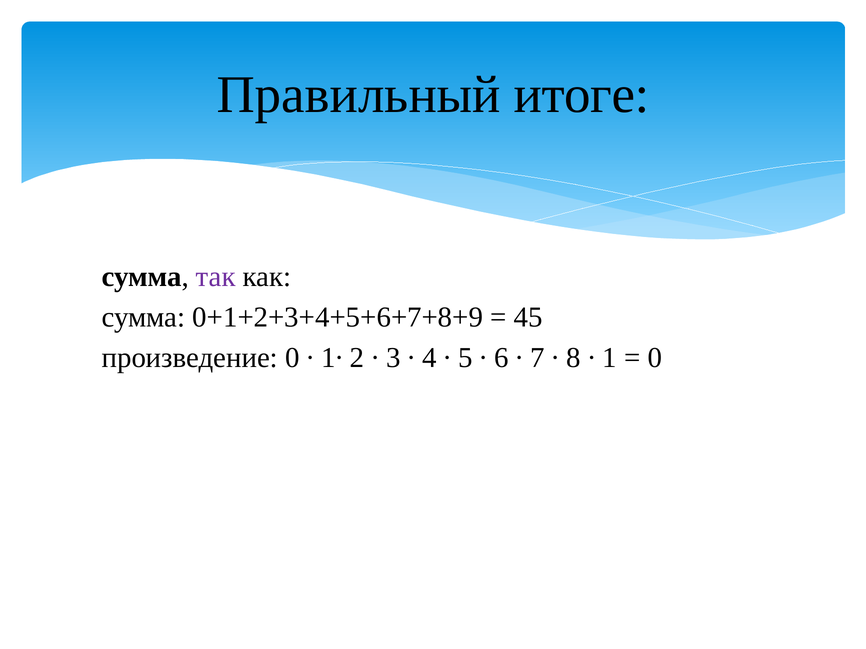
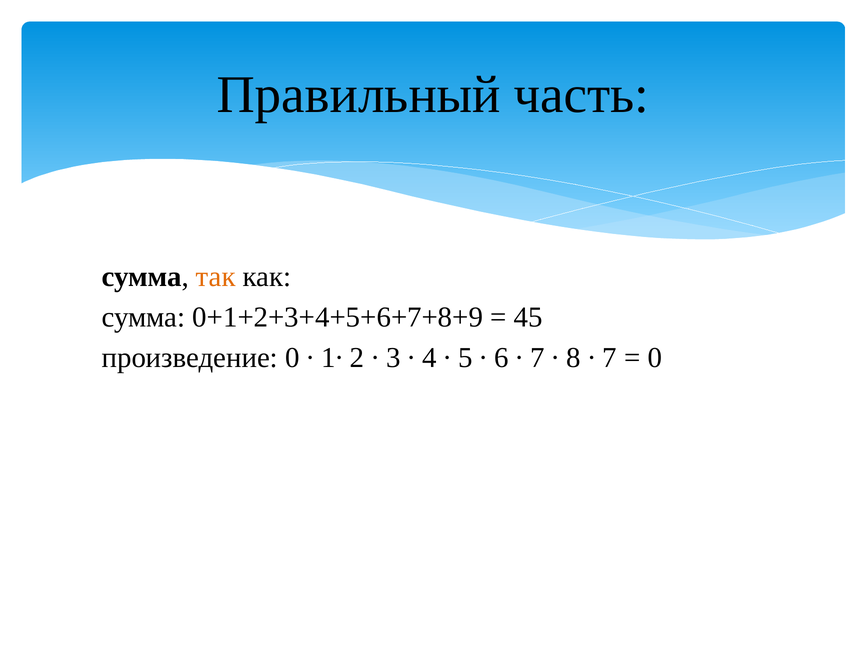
итоге: итоге -> часть
так colour: purple -> orange
1 at (610, 358): 1 -> 7
